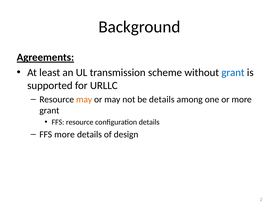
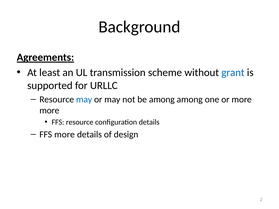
may at (84, 99) colour: orange -> blue
be details: details -> among
grant at (49, 111): grant -> more
